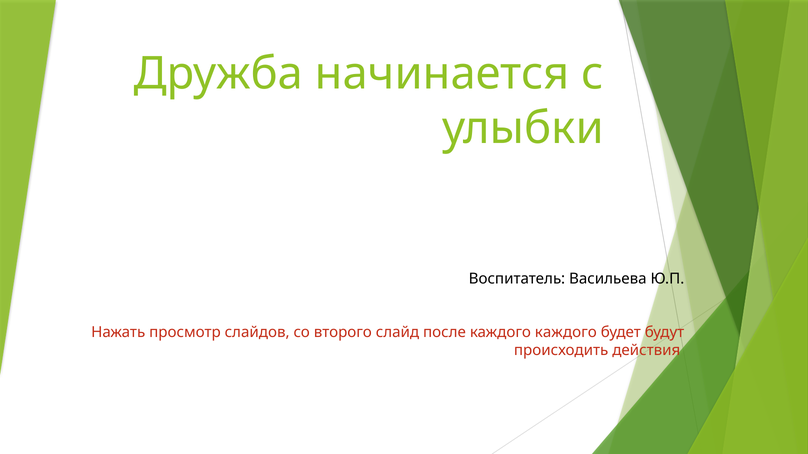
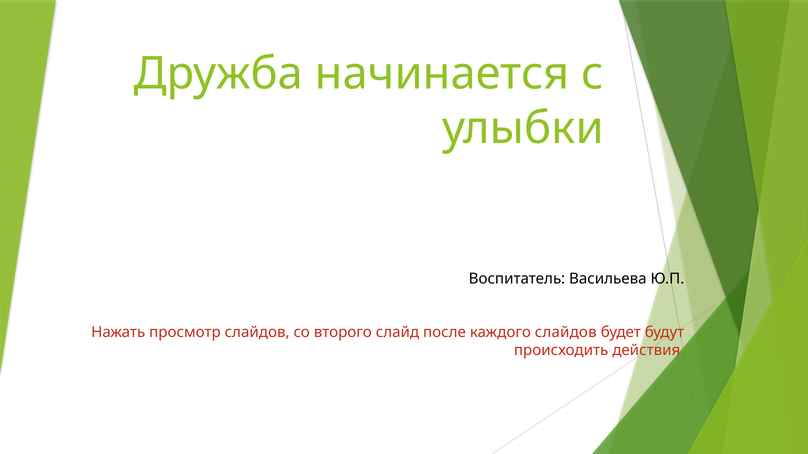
каждого каждого: каждого -> слайдов
